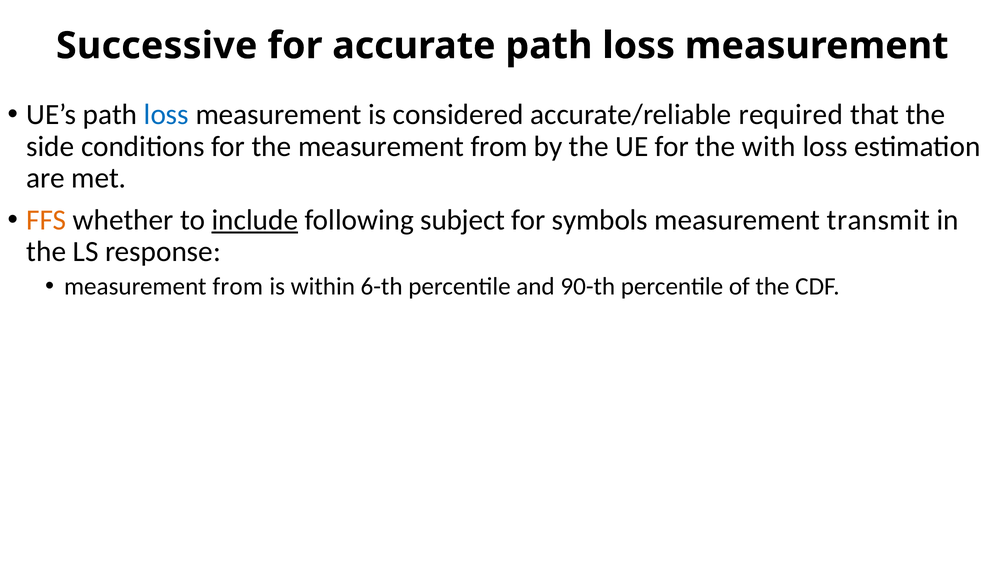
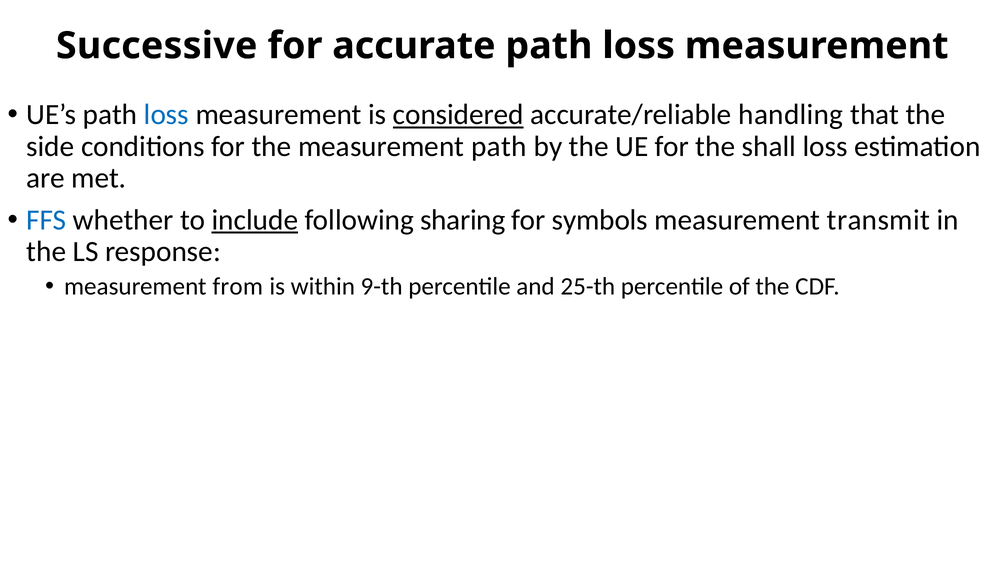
considered underline: none -> present
required: required -> handling
the measurement from: from -> path
with: with -> shall
FFS colour: orange -> blue
subject: subject -> sharing
6-th: 6-th -> 9-th
90-th: 90-th -> 25-th
